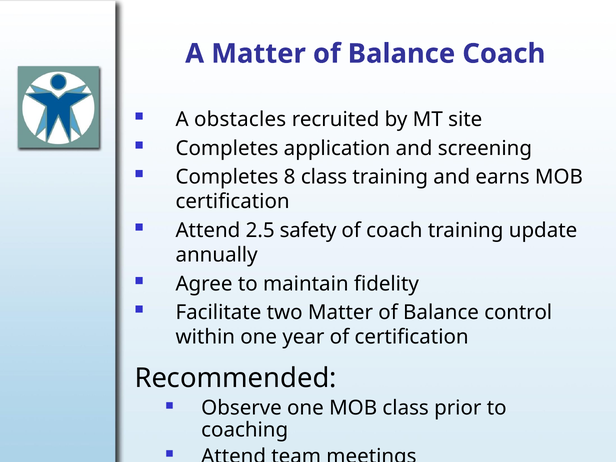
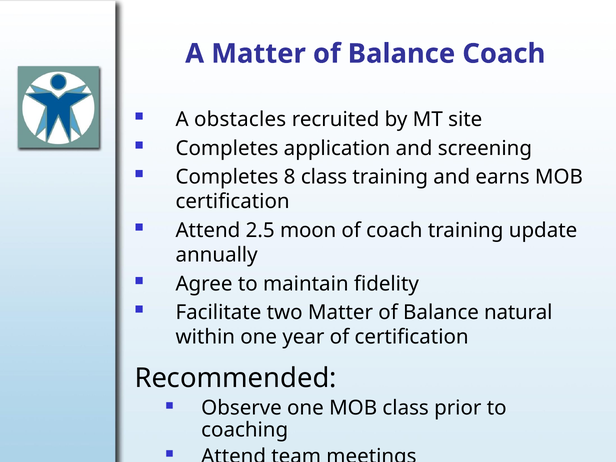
safety: safety -> moon
control: control -> natural
